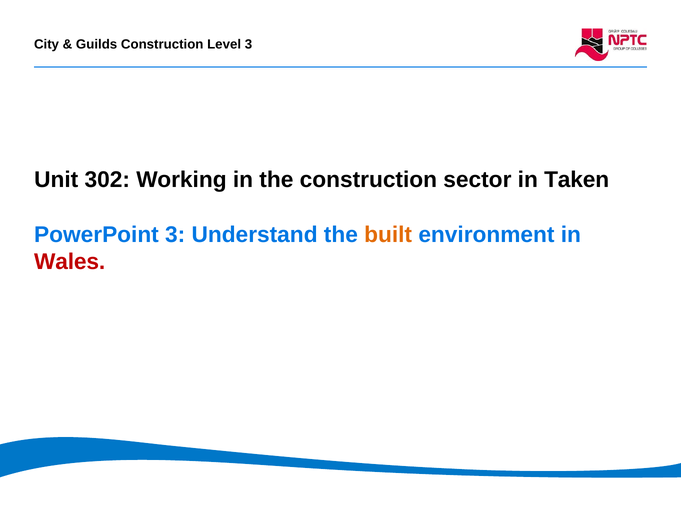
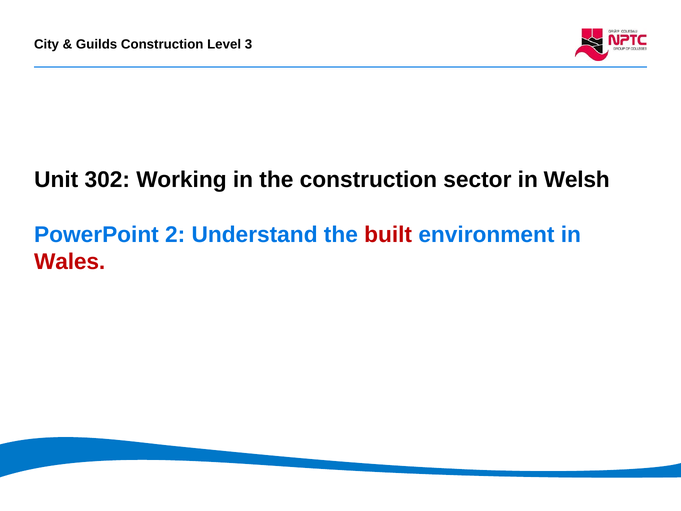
Taken: Taken -> Welsh
PowerPoint 3: 3 -> 2
built at (388, 235) colour: orange -> red
